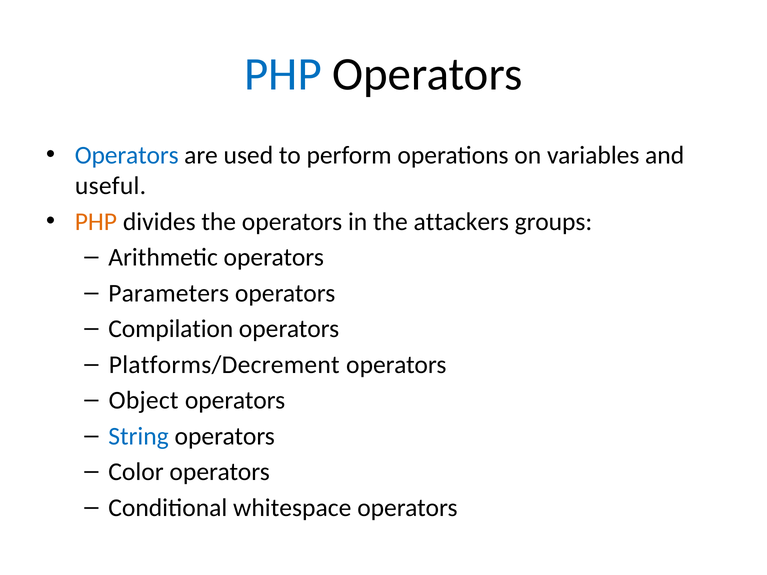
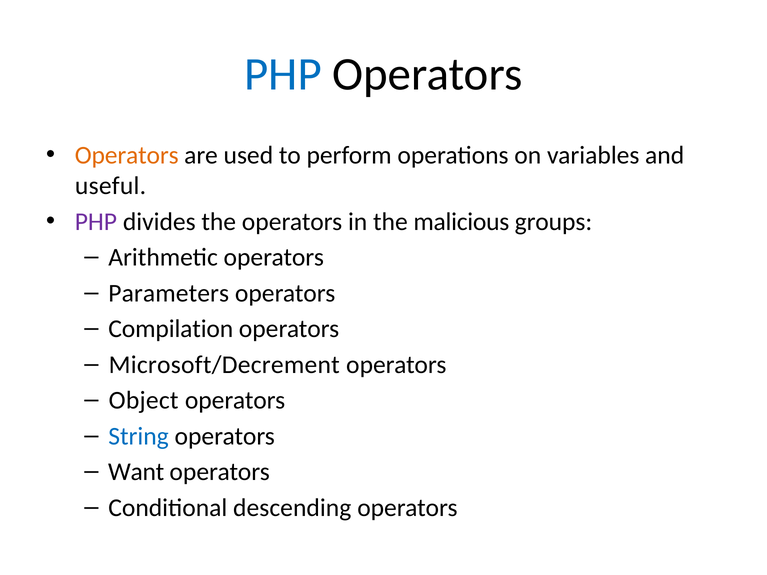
Operators at (127, 155) colour: blue -> orange
PHP at (96, 222) colour: orange -> purple
attackers: attackers -> malicious
Platforms/Decrement: Platforms/Decrement -> Microsoft/Decrement
Color: Color -> Want
whitespace: whitespace -> descending
